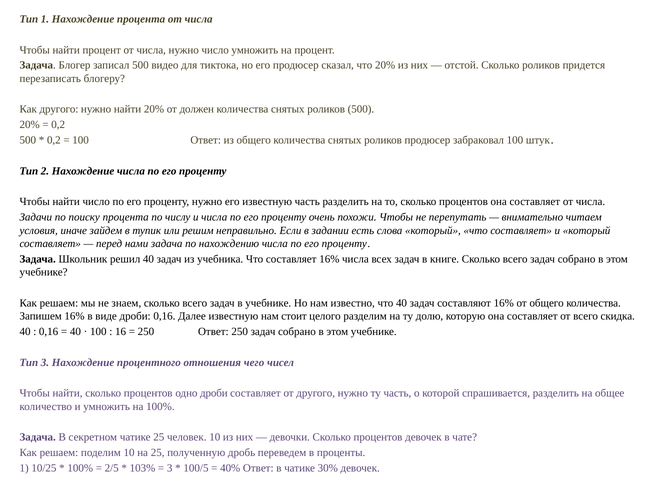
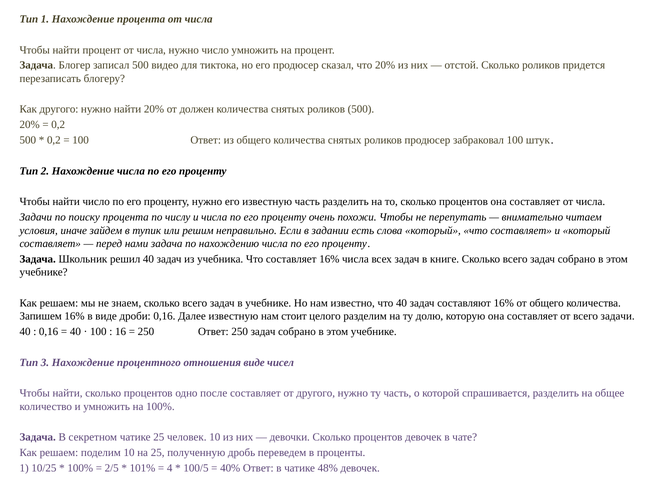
всего скидка: скидка -> задачи
отношения чего: чего -> виде
одно дроби: дроби -> после
103%: 103% -> 101%
3 at (170, 468): 3 -> 4
30%: 30% -> 48%
